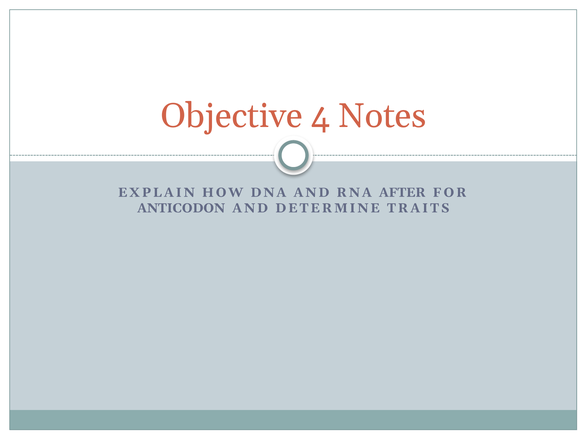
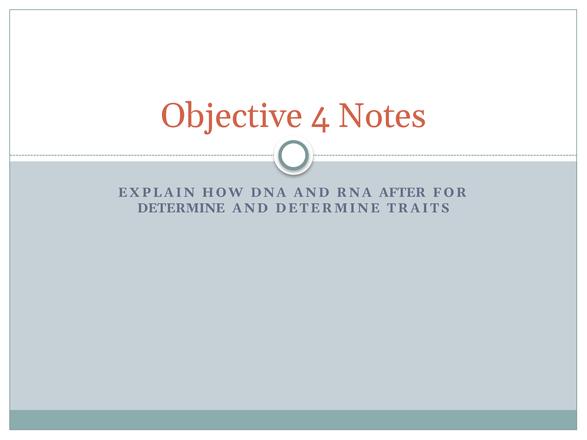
ANTICODON at (181, 208): ANTICODON -> DETERMINE
